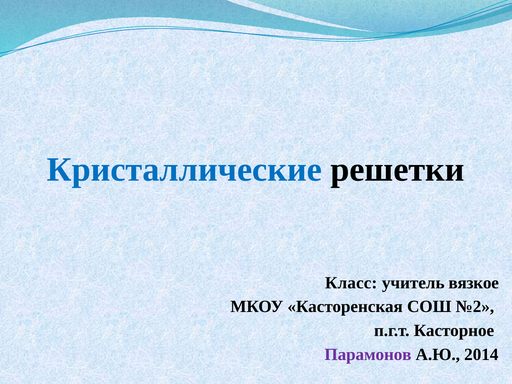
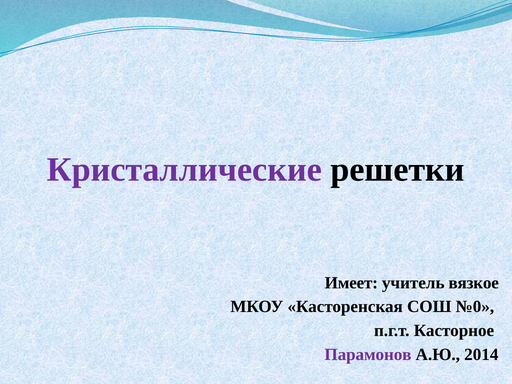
Кристаллические colour: blue -> purple
Класс: Класс -> Имеет
№2: №2 -> №0
